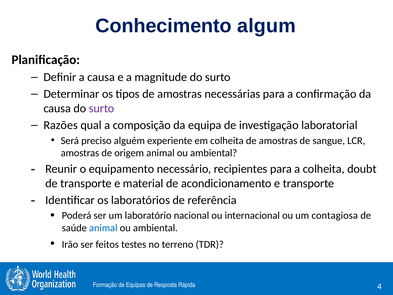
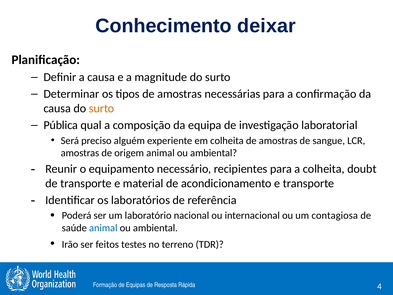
algum: algum -> deixar
surto at (102, 108) colour: purple -> orange
Razões: Razões -> Pública
